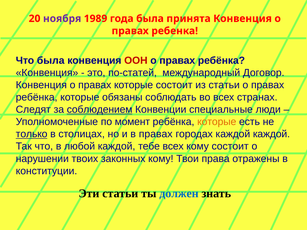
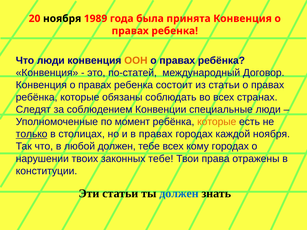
ноября at (62, 19) colour: purple -> black
Что была: была -> люди
ООН colour: red -> orange
которые at (134, 85): которые -> ребенка
соблюдением underline: present -> none
каждой каждой: каждой -> ноября
любой каждой: каждой -> должен
кому состоит: состоит -> городах
законных кому: кому -> тебе
